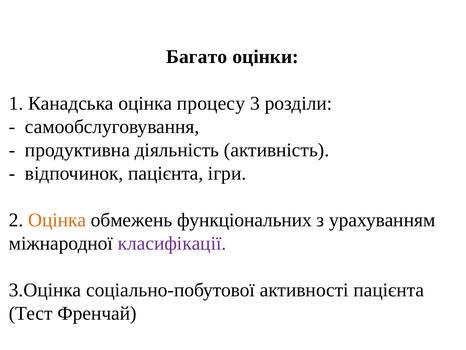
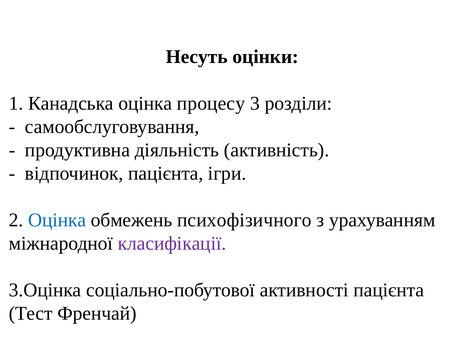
Багато: Багато -> Несуть
Оцінка at (57, 220) colour: orange -> blue
функціональних: функціональних -> психофізичного
